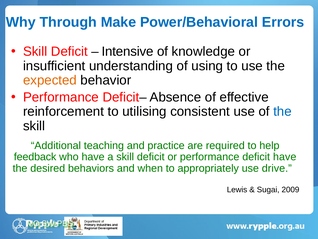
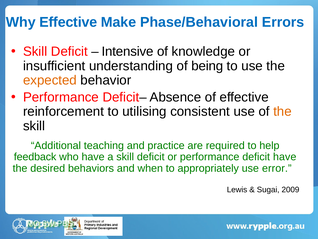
Why Through: Through -> Effective
Power/Behavioral: Power/Behavioral -> Phase/Behavioral
using: using -> being
the at (282, 111) colour: blue -> orange
drive: drive -> error
